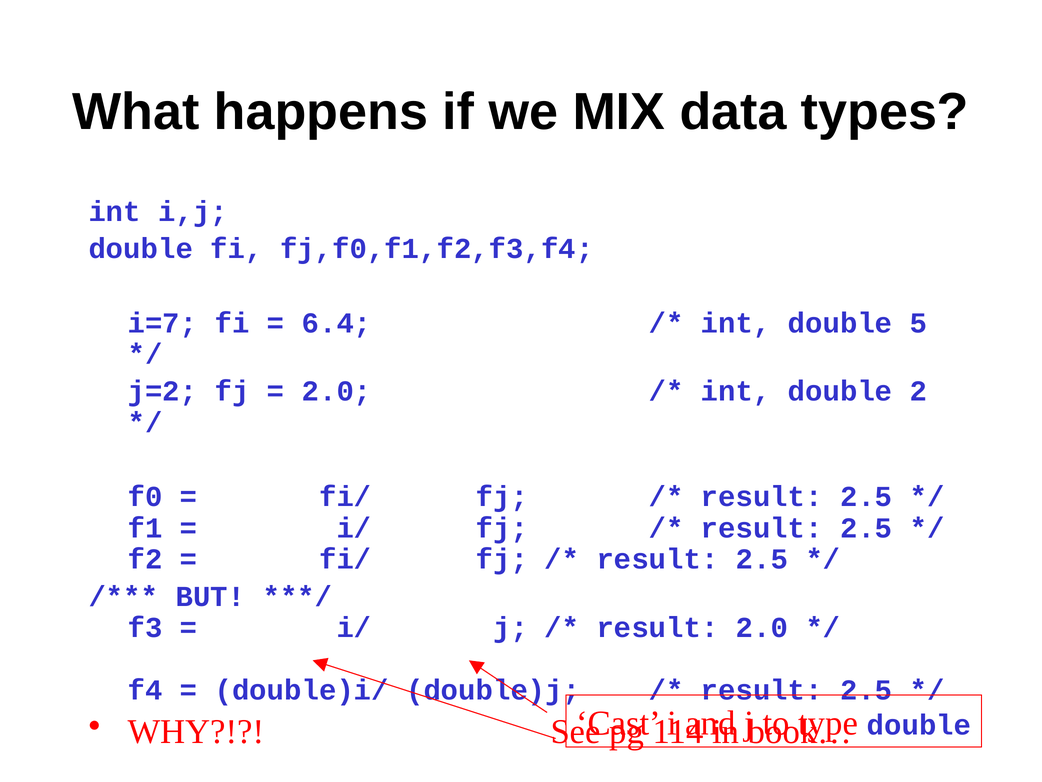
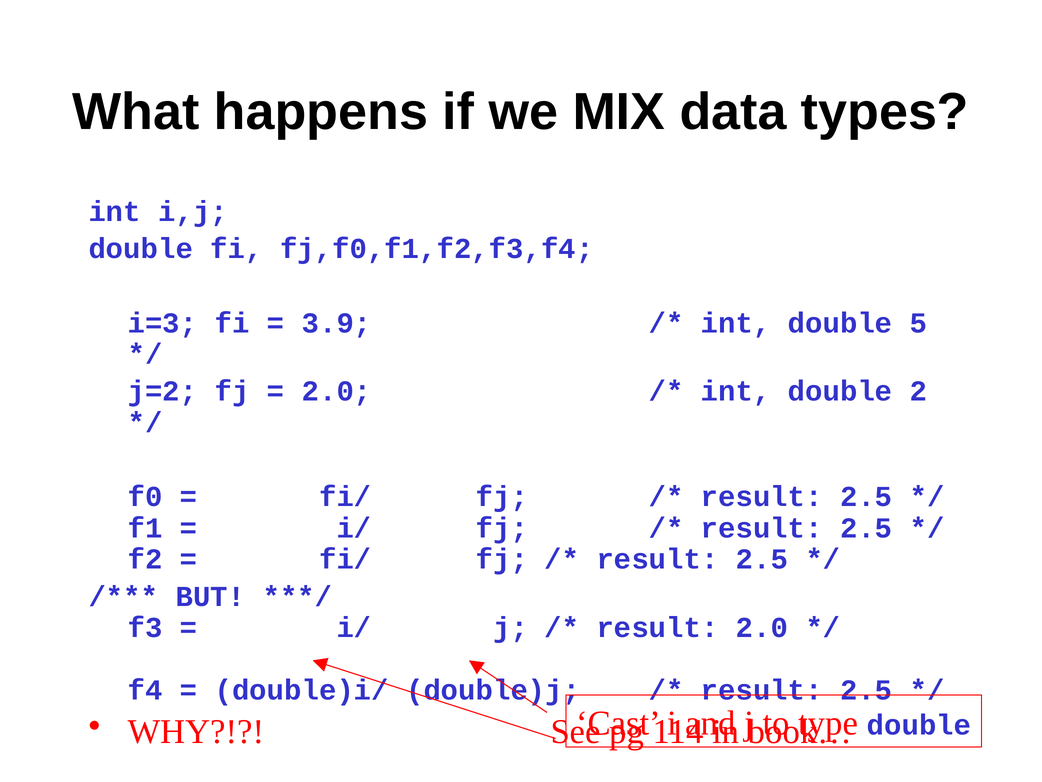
i=7: i=7 -> i=3
6.4: 6.4 -> 3.9
